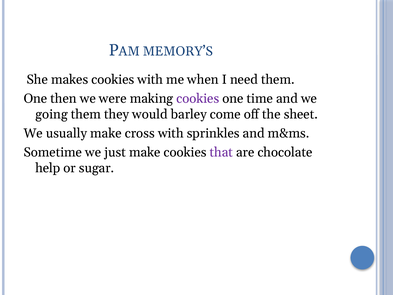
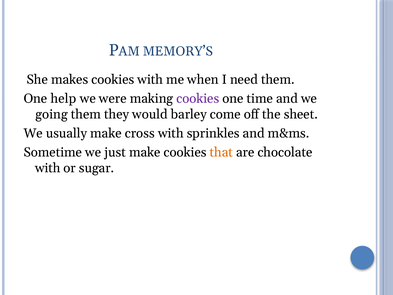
then: then -> help
that colour: purple -> orange
help at (48, 168): help -> with
